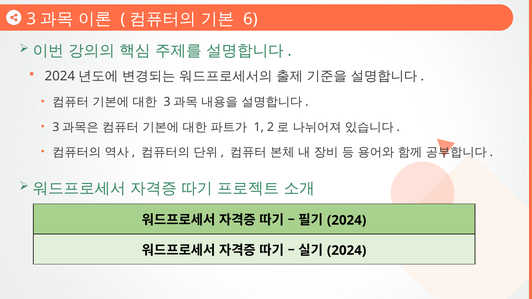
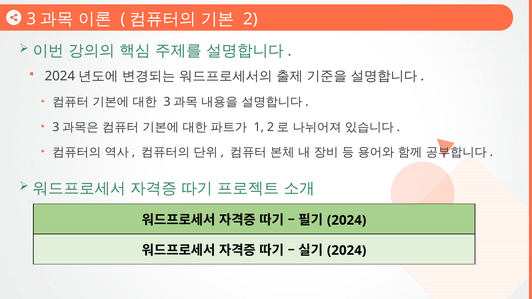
6 at (250, 19): 6 -> 2
